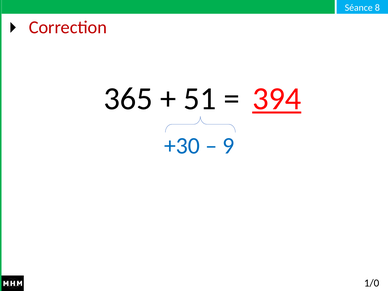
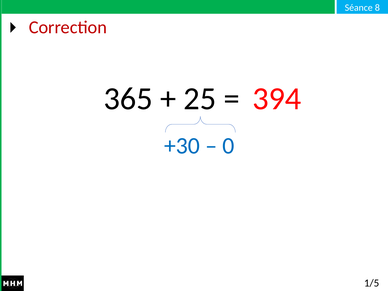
51: 51 -> 25
394 underline: present -> none
9: 9 -> 0
1/0: 1/0 -> 1/5
